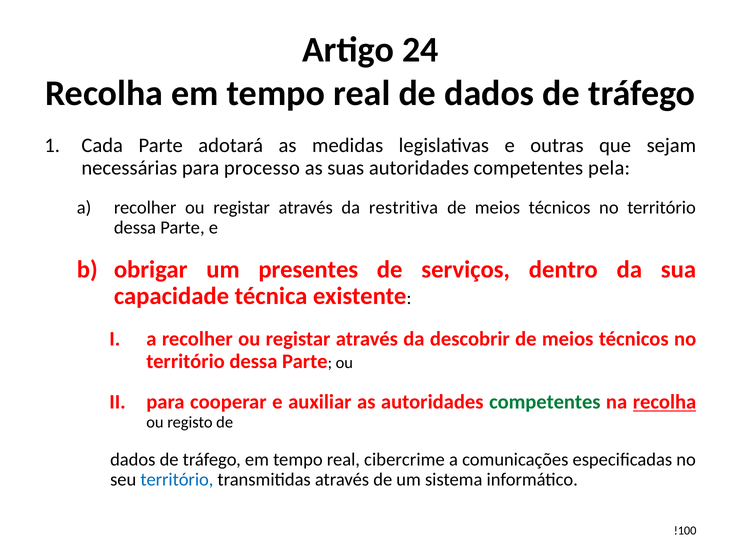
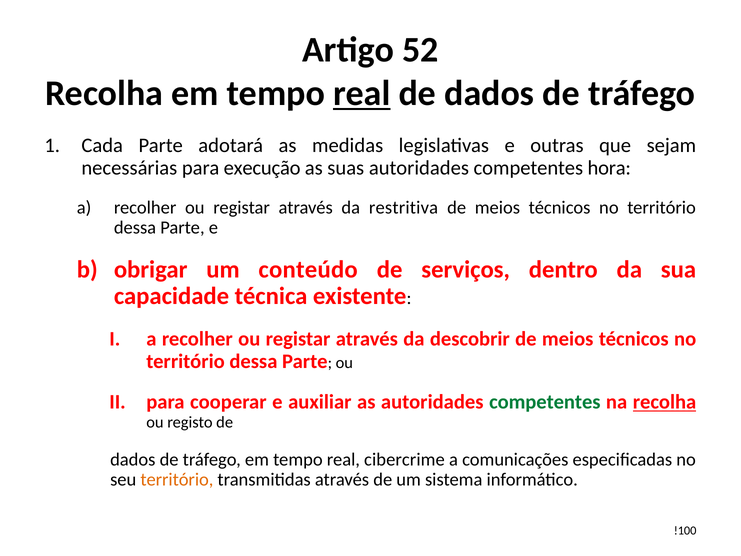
24: 24 -> 52
real at (362, 93) underline: none -> present
processo: processo -> execução
pela: pela -> hora
presentes: presentes -> conteúdo
território at (177, 479) colour: blue -> orange
